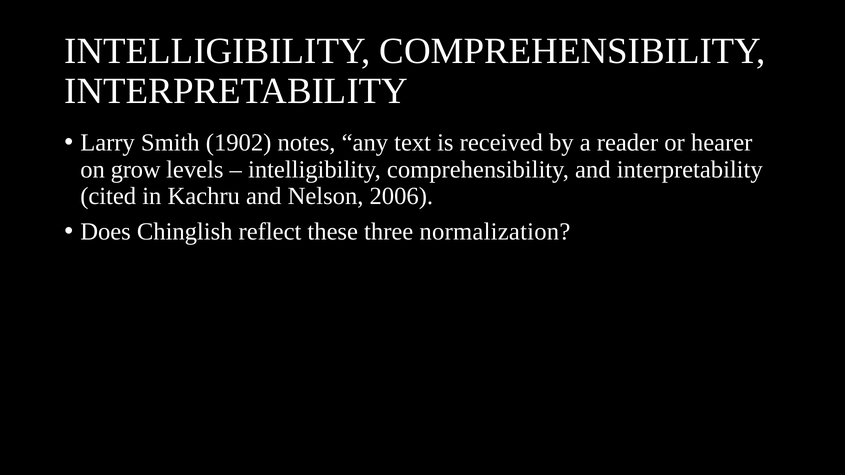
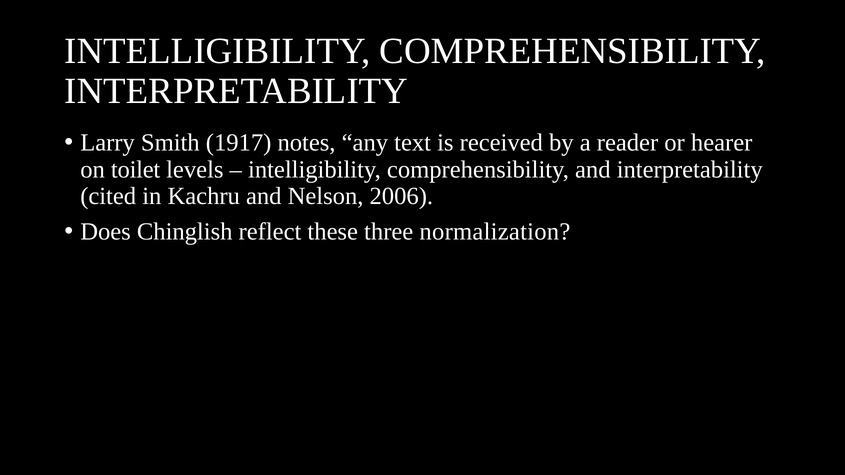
1902: 1902 -> 1917
grow: grow -> toilet
